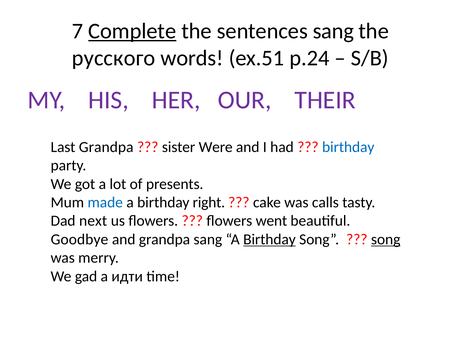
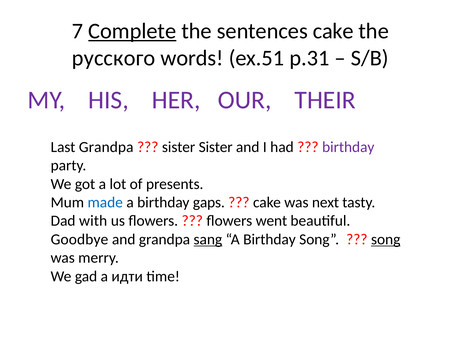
sentences sang: sang -> cake
p.24: p.24 -> p.31
sister Were: Were -> Sister
birthday at (348, 147) colour: blue -> purple
right: right -> gaps
calls: calls -> next
next: next -> with
sang at (208, 239) underline: none -> present
Birthday at (269, 239) underline: present -> none
